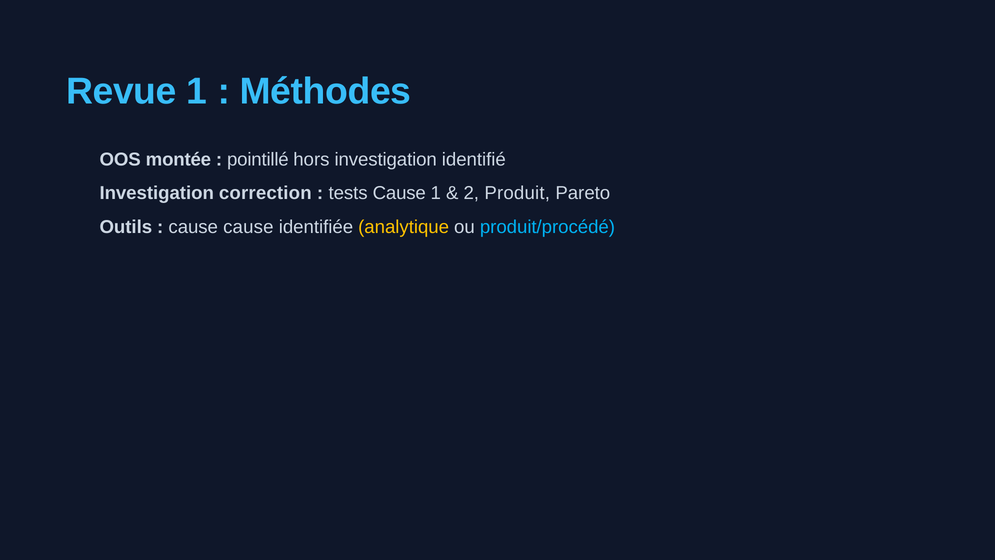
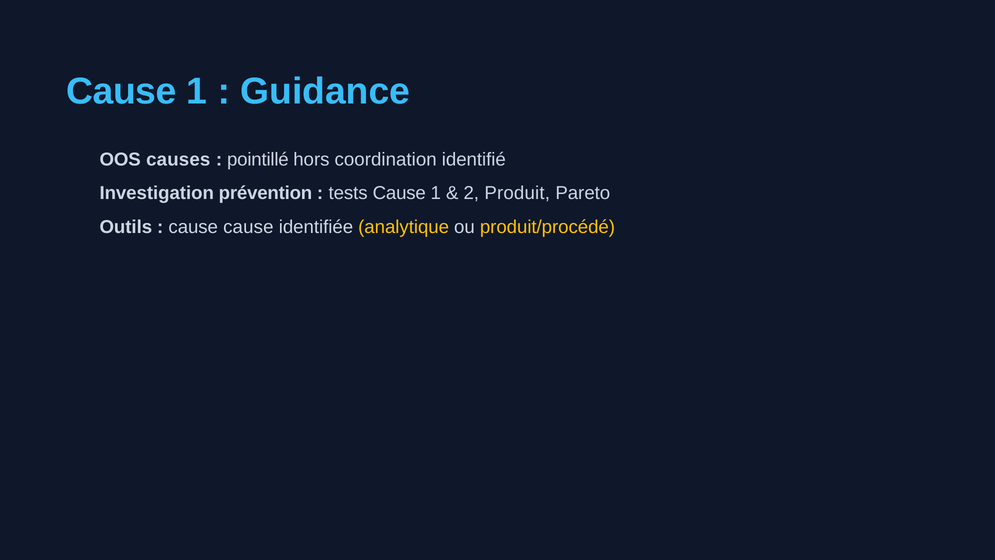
Revue at (121, 91): Revue -> Cause
Méthodes: Méthodes -> Guidance
montée: montée -> causes
hors investigation: investigation -> coordination
correction: correction -> prévention
produit/procédé colour: light blue -> yellow
